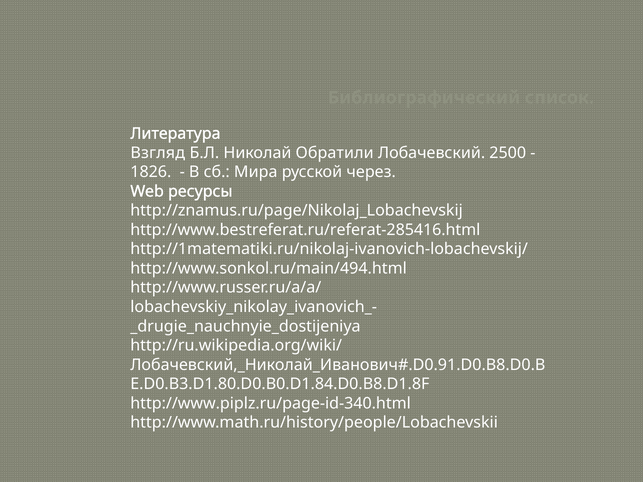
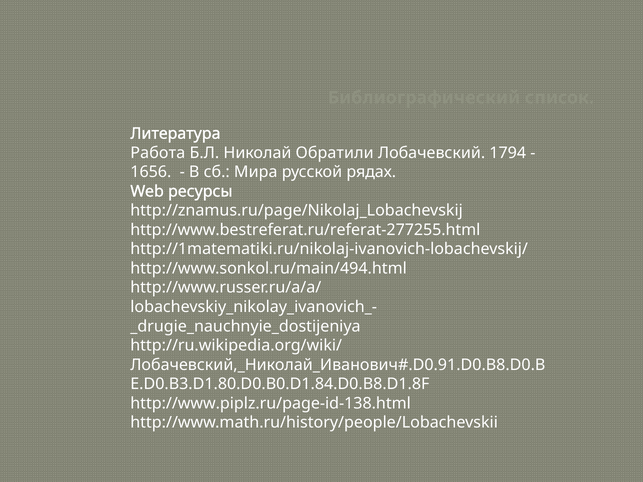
Взгляд: Взгляд -> Работа
2500: 2500 -> 1794
1826: 1826 -> 1656
через: через -> рядах
http://www.bestreferat.ru/referat-285416.html: http://www.bestreferat.ru/referat-285416.html -> http://www.bestreferat.ru/referat-277255.html
http://www.piplz.ru/page-id-340.html: http://www.piplz.ru/page-id-340.html -> http://www.piplz.ru/page-id-138.html
